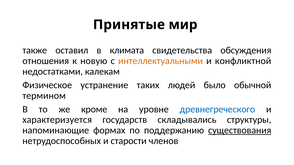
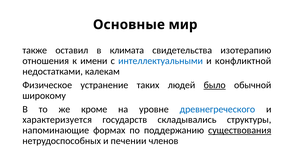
Принятые: Принятые -> Основные
обсуждения: обсуждения -> изотерапию
новую: новую -> имени
интеллектуальными colour: orange -> blue
было underline: none -> present
термином: термином -> широкому
старости: старости -> печении
